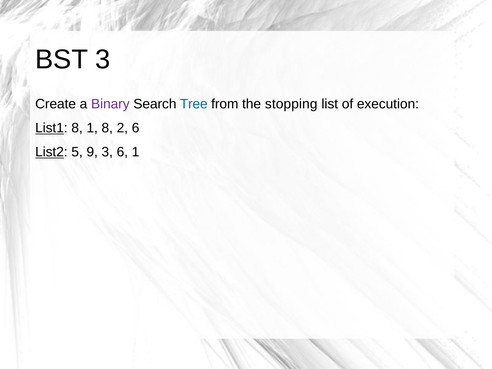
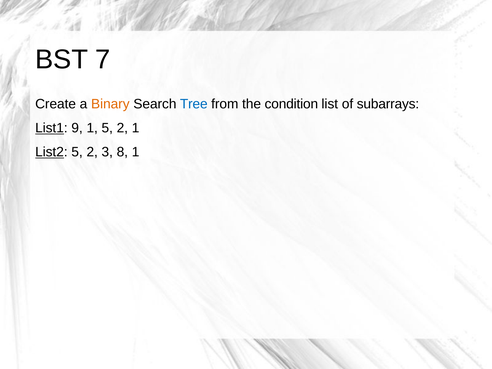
BST 3: 3 -> 7
Binary colour: purple -> orange
stopping: stopping -> condition
execution: execution -> subarrays
List1 8: 8 -> 9
1 8: 8 -> 5
2 6: 6 -> 1
List2 5 9: 9 -> 2
3 6: 6 -> 8
